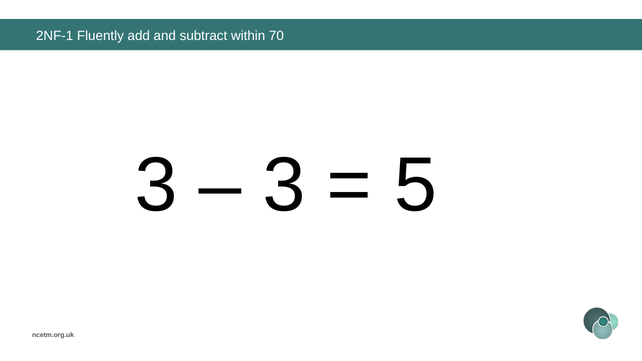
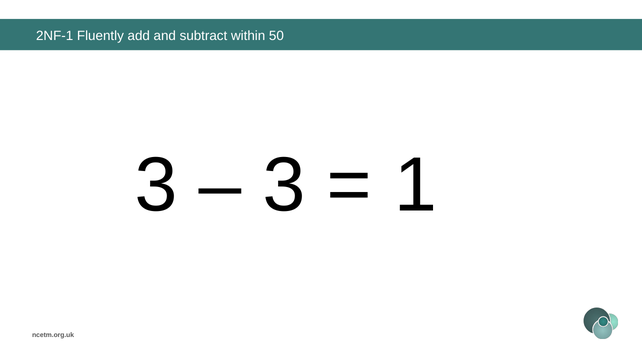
70: 70 -> 50
5: 5 -> 1
